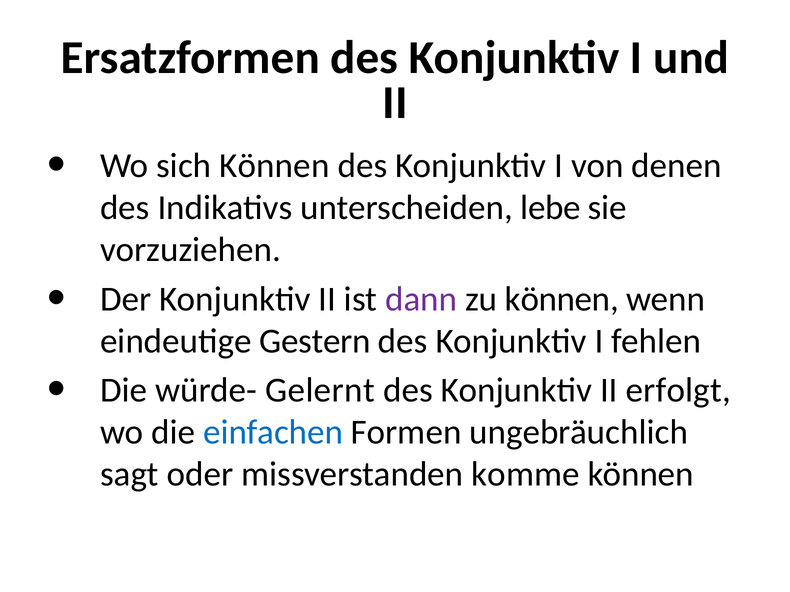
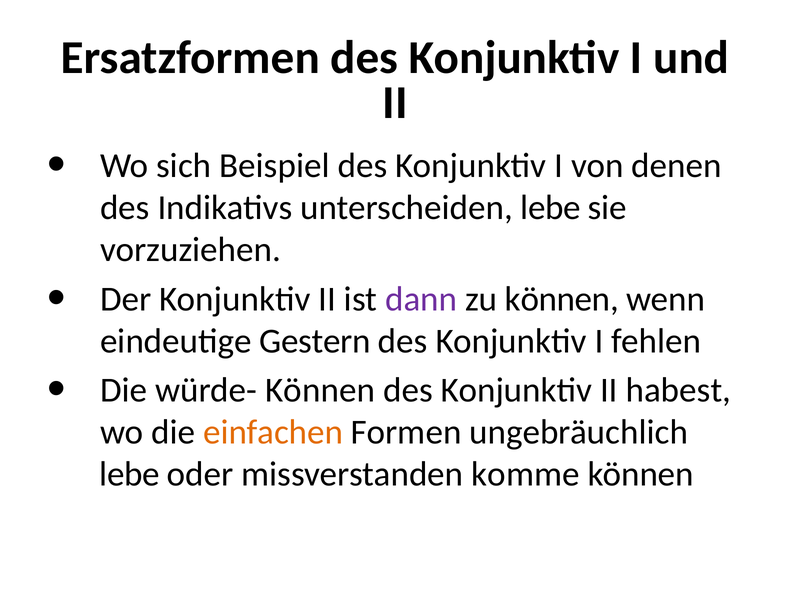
sich Können: Können -> Beispiel
würde- Gelernt: Gelernt -> Können
erfolgt: erfolgt -> habest
einfachen colour: blue -> orange
sagt at (129, 475): sagt -> lebe
